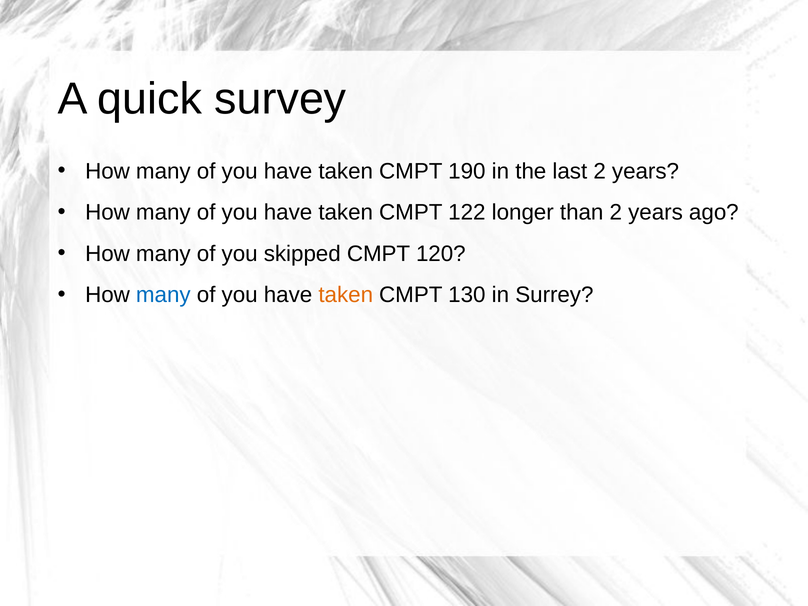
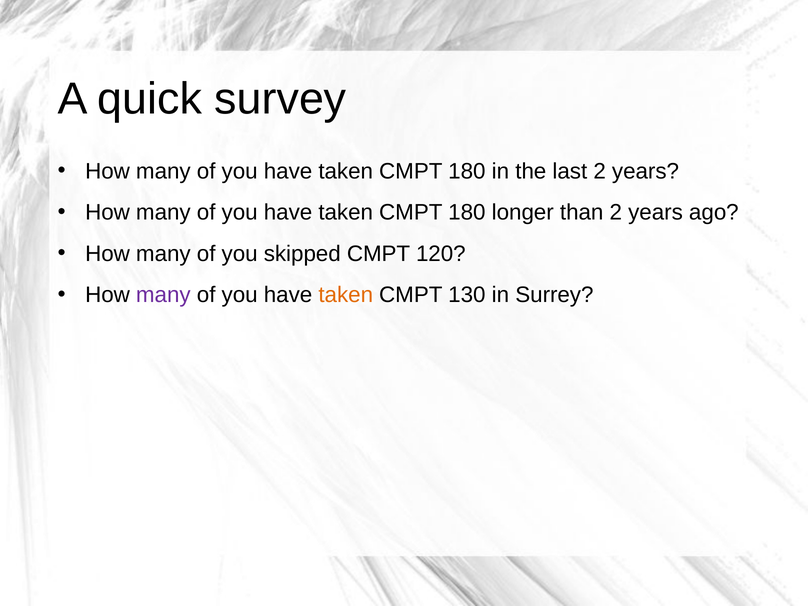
190 at (467, 171): 190 -> 180
122 at (467, 212): 122 -> 180
many at (163, 295) colour: blue -> purple
